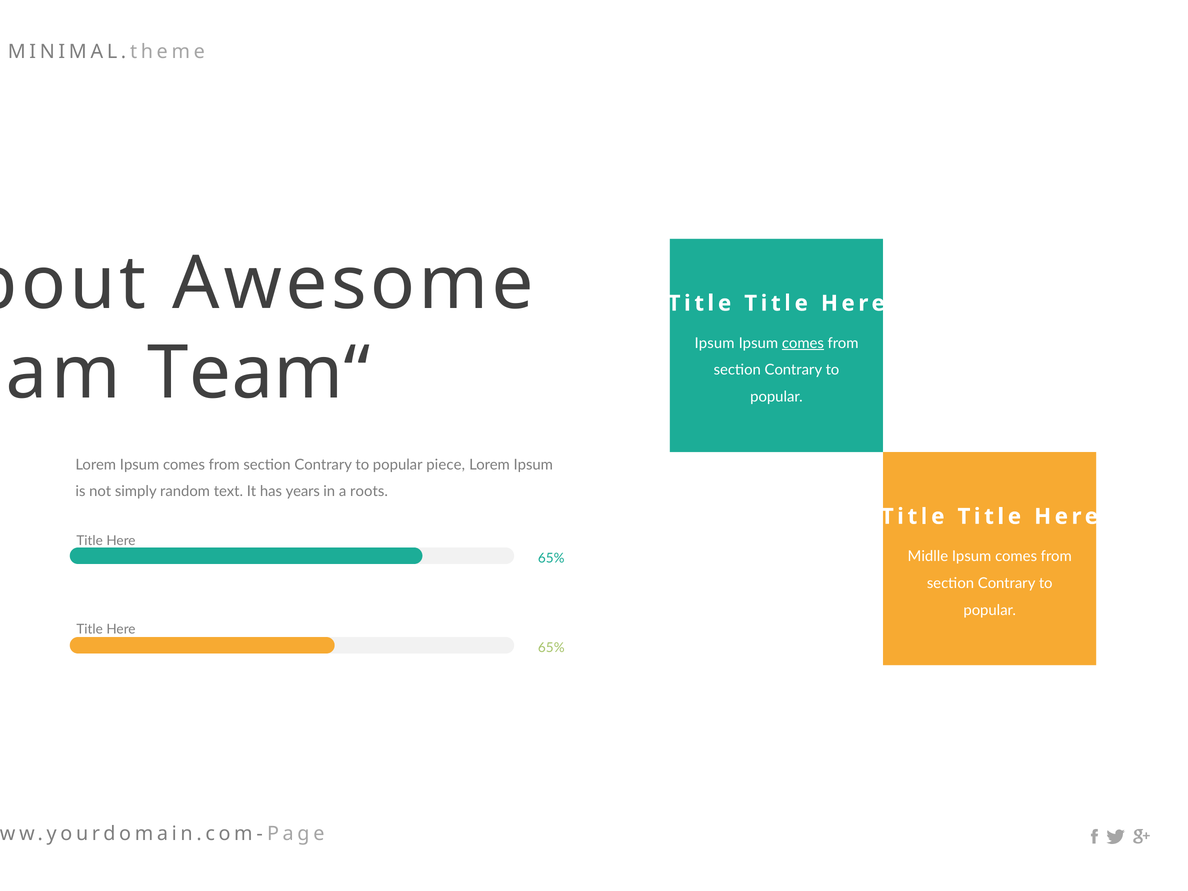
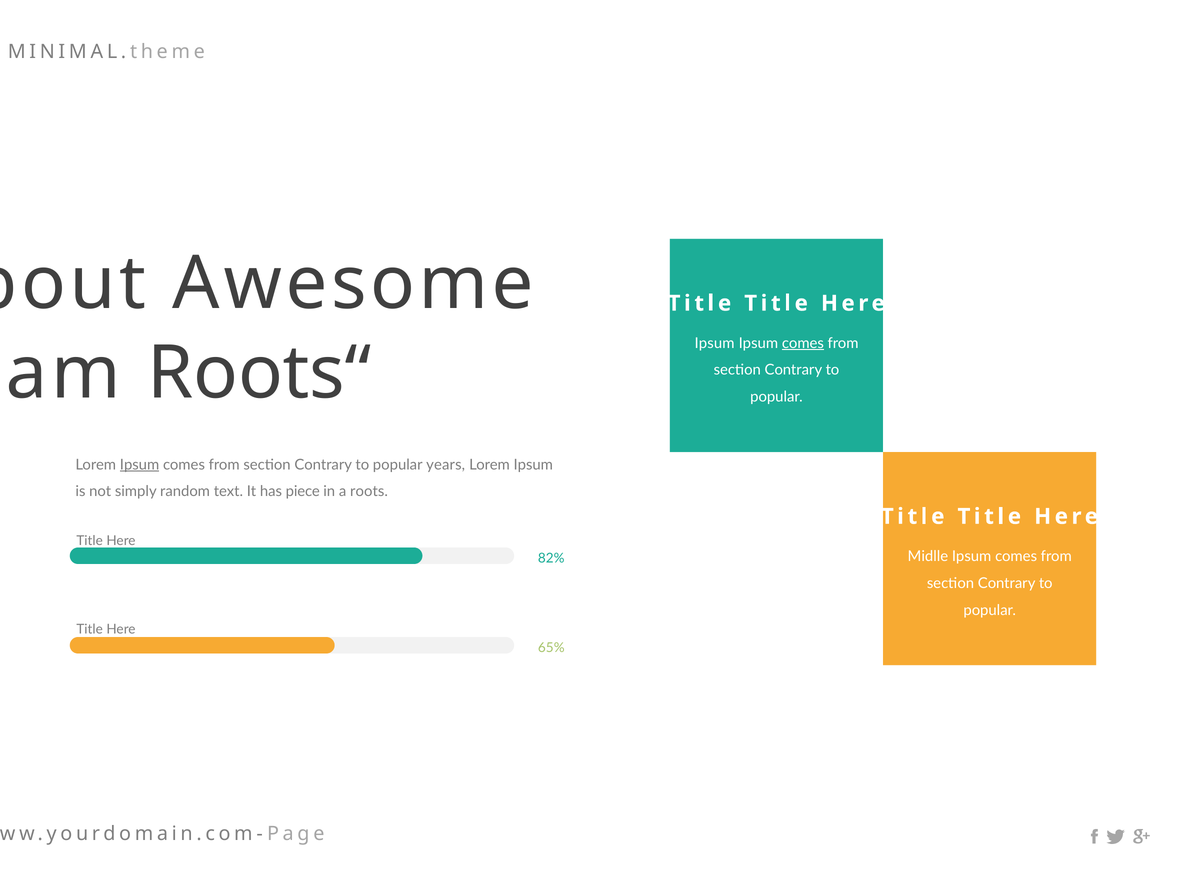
Team“: Team“ -> Roots“
Ipsum at (140, 465) underline: none -> present
piece: piece -> years
years: years -> piece
65% at (551, 558): 65% -> 82%
